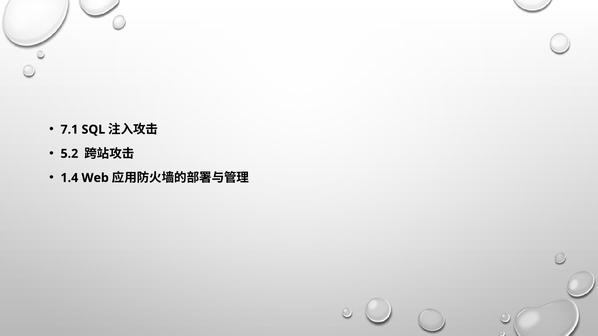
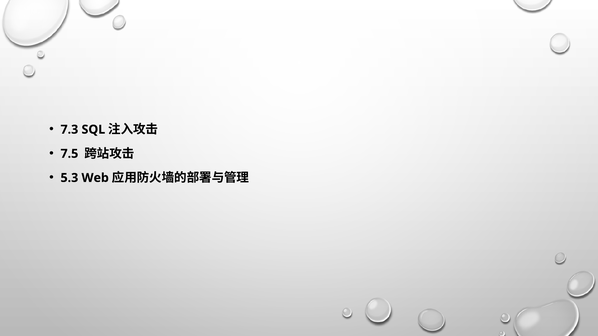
7.1: 7.1 -> 7.3
5.2: 5.2 -> 7.5
1.4: 1.4 -> 5.3
